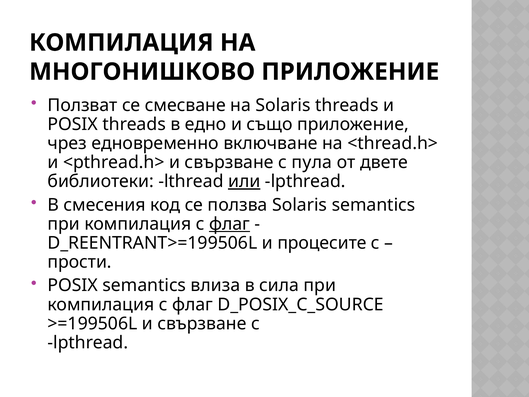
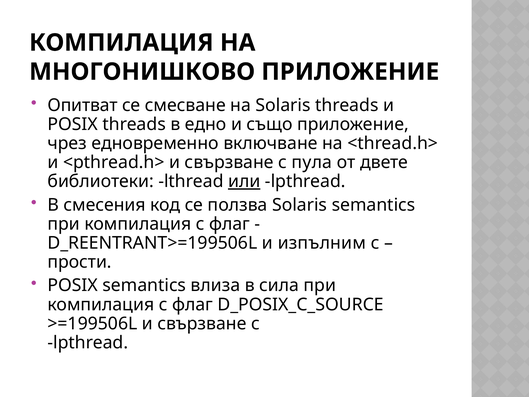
Ползват: Ползват -> Опитват
флаг at (229, 224) underline: present -> none
процесите: процесите -> изпълним
